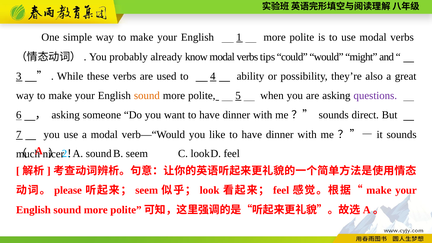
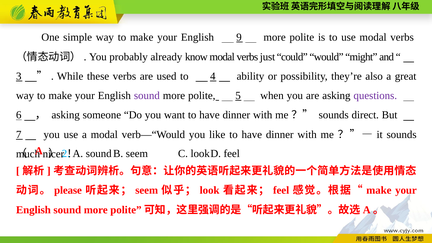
1: 1 -> 9
tips: tips -> just
sound at (147, 96) colour: orange -> purple
